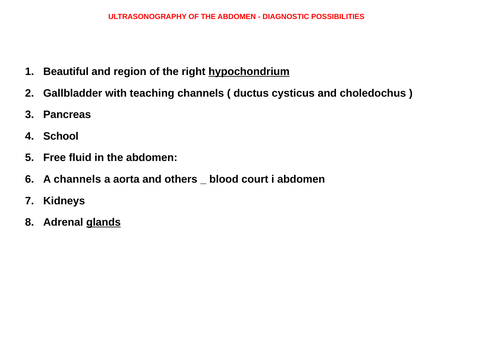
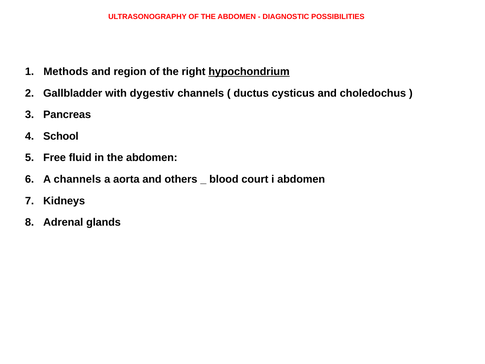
Beautiful: Beautiful -> Methods
teaching: teaching -> dygestiv
glands underline: present -> none
